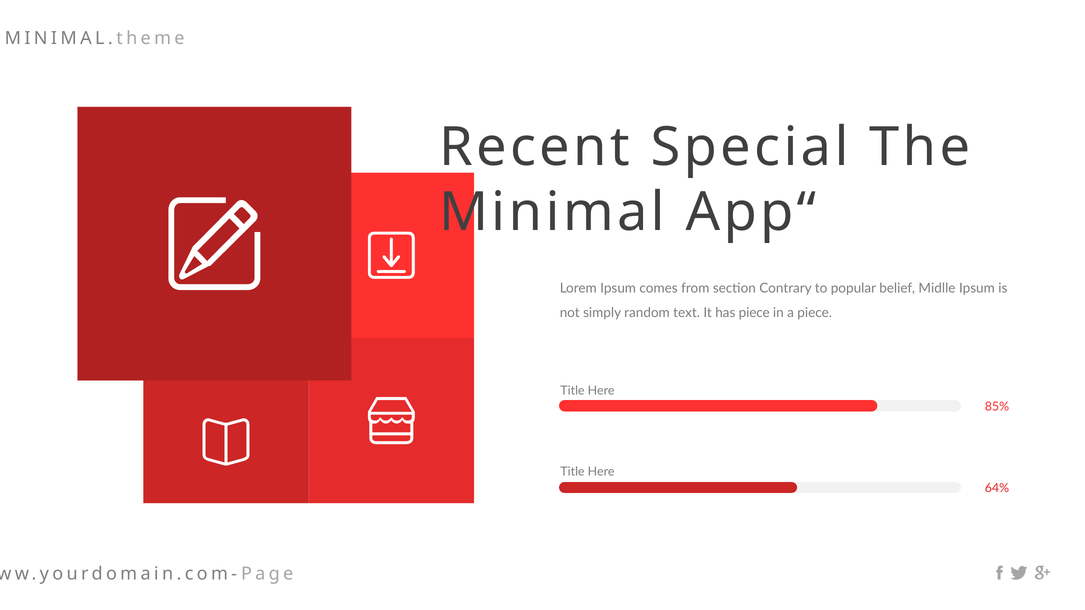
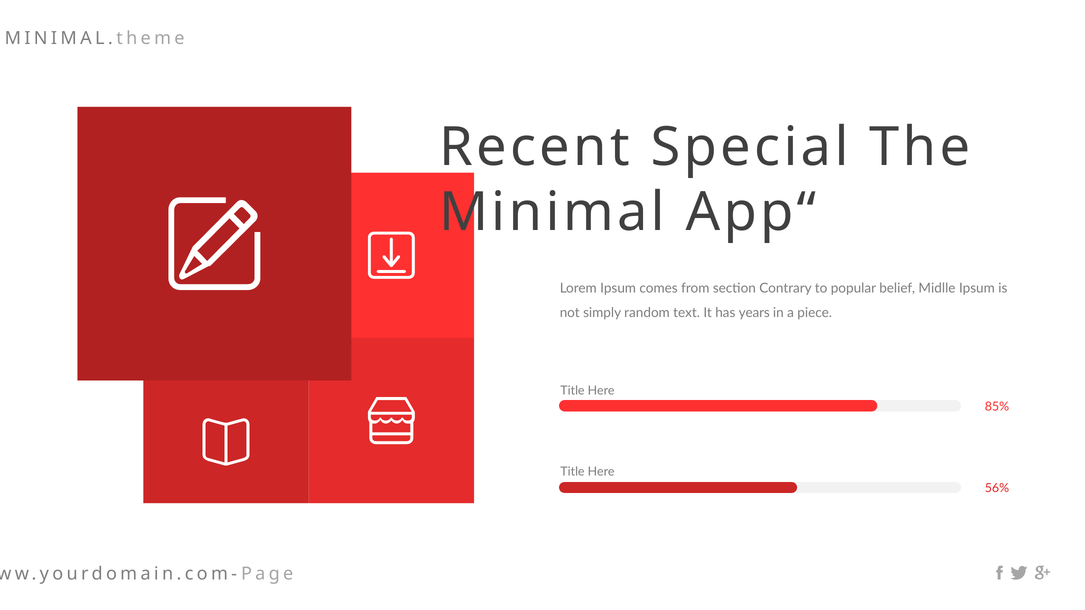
has piece: piece -> years
64%: 64% -> 56%
